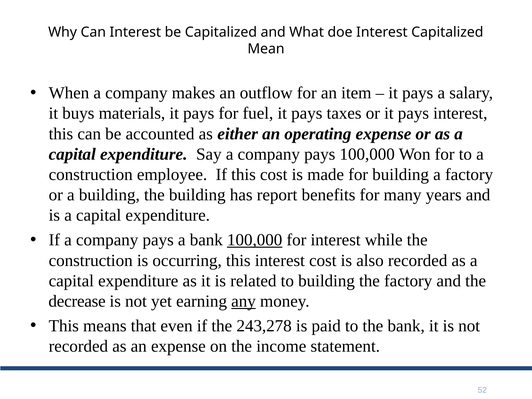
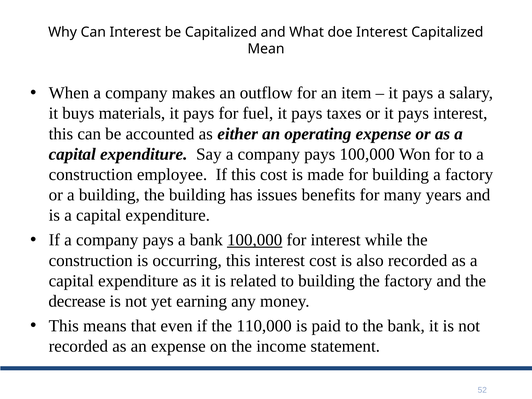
report: report -> issues
any underline: present -> none
243,278: 243,278 -> 110,000
